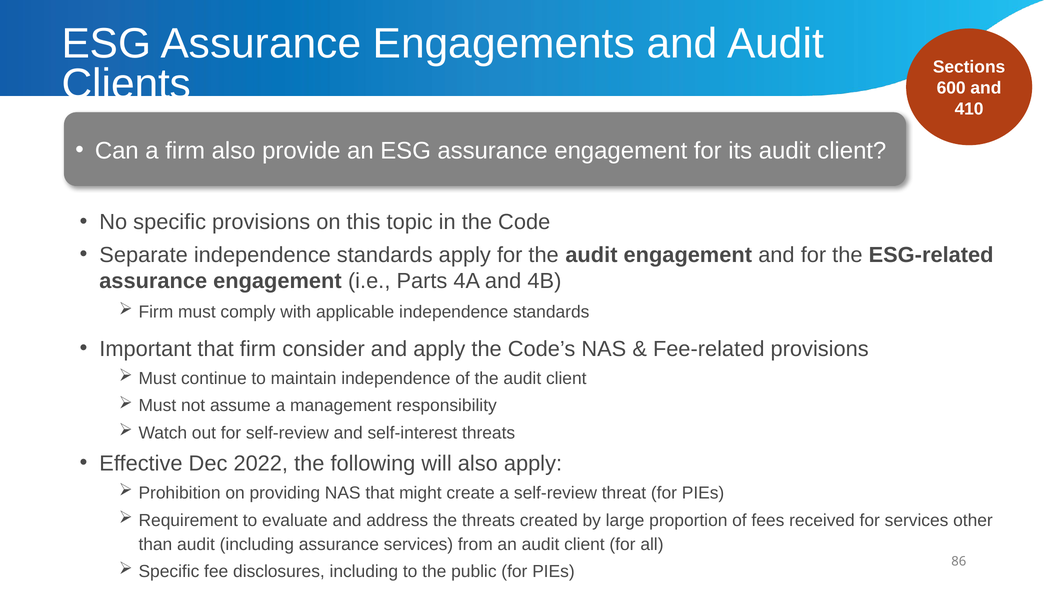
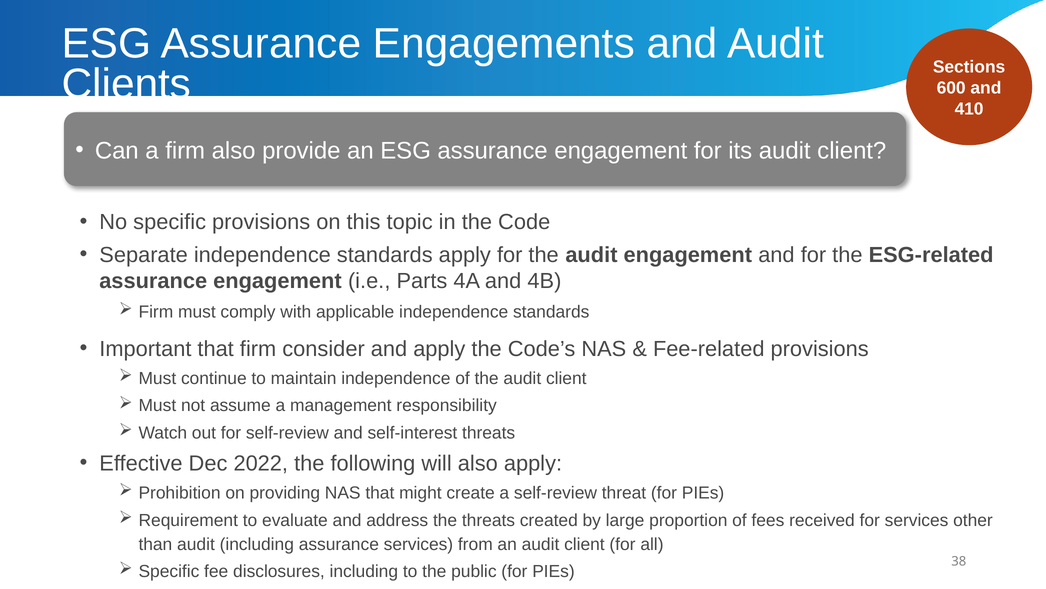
86: 86 -> 38
